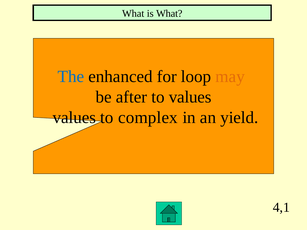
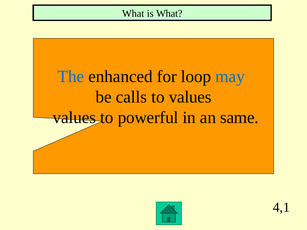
may colour: orange -> blue
after: after -> calls
complex: complex -> powerful
yield: yield -> same
